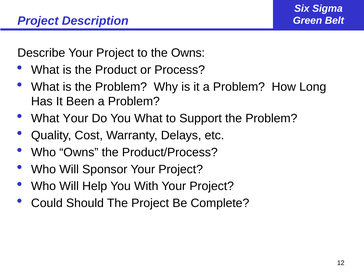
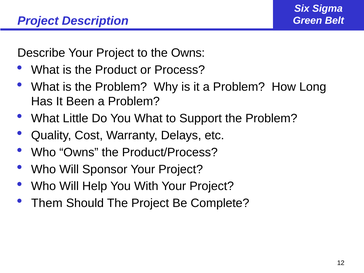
What Your: Your -> Little
Could: Could -> Them
